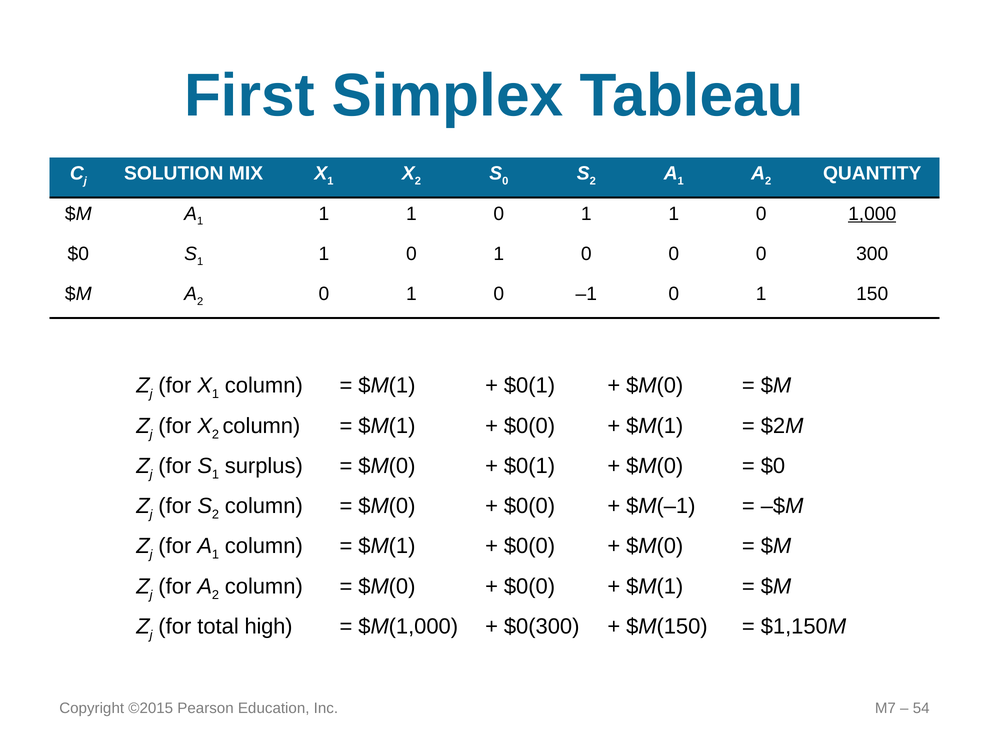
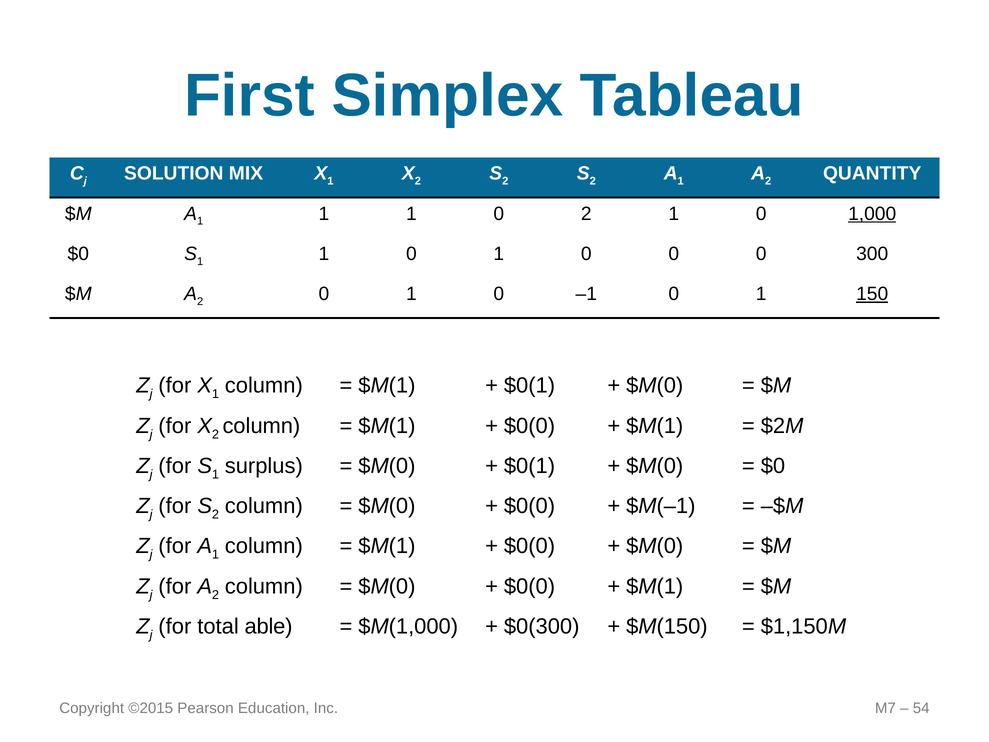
0 at (505, 181): 0 -> 2
1 at (586, 214): 1 -> 2
150 underline: none -> present
high: high -> able
